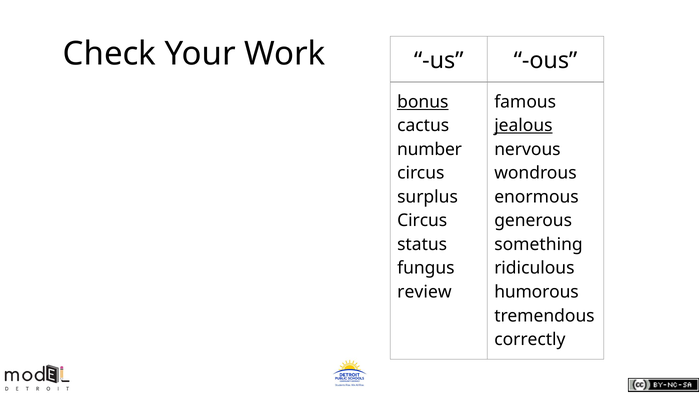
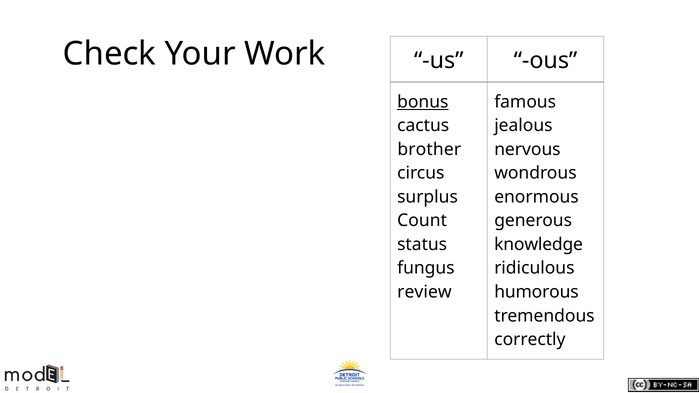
jealous underline: present -> none
number: number -> brother
Circus at (422, 221): Circus -> Count
something: something -> knowledge
